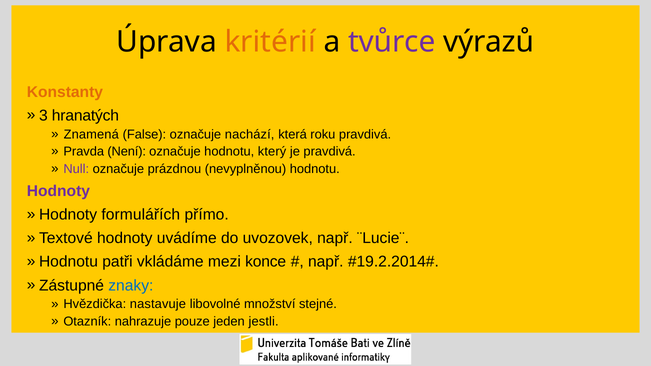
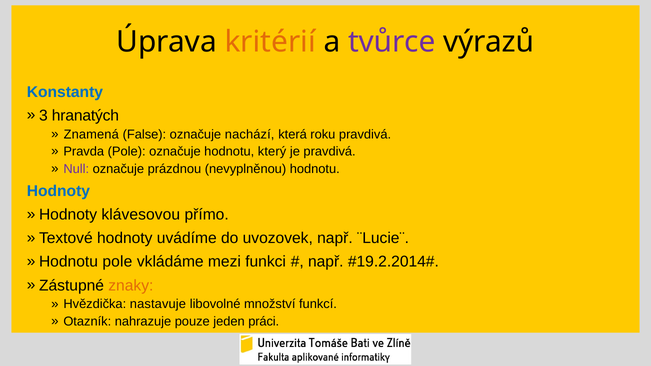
Konstanty colour: orange -> blue
Pravda Není: Není -> Pole
Hodnoty at (58, 191) colour: purple -> blue
formulářích: formulářích -> klávesovou
patři at (117, 262): patři -> pole
konce: konce -> funkci
znaky colour: blue -> orange
stejné: stejné -> funkcí
jestli: jestli -> práci
